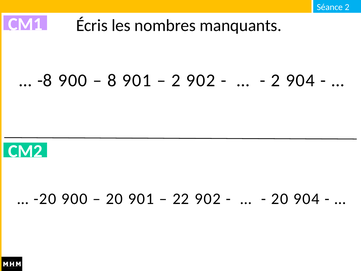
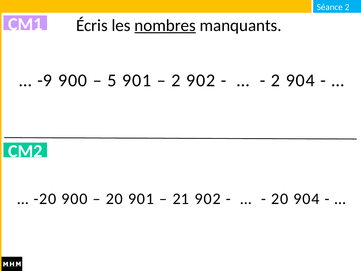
nombres underline: none -> present
-8: -8 -> -9
8: 8 -> 5
22: 22 -> 21
